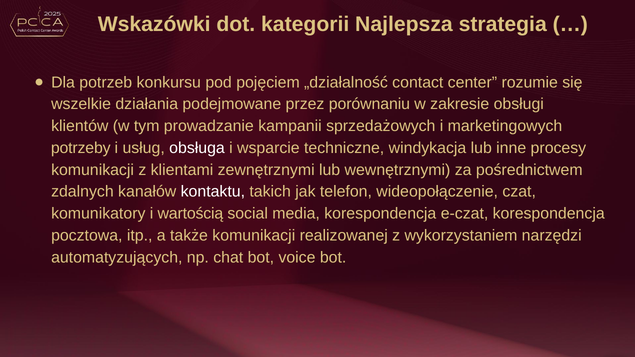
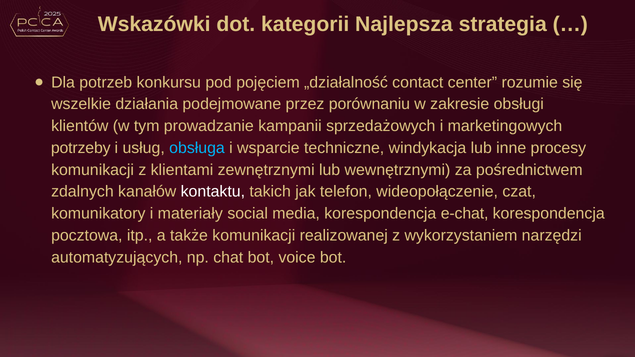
obsługa colour: white -> light blue
wartością: wartością -> materiały
e-czat: e-czat -> e-chat
